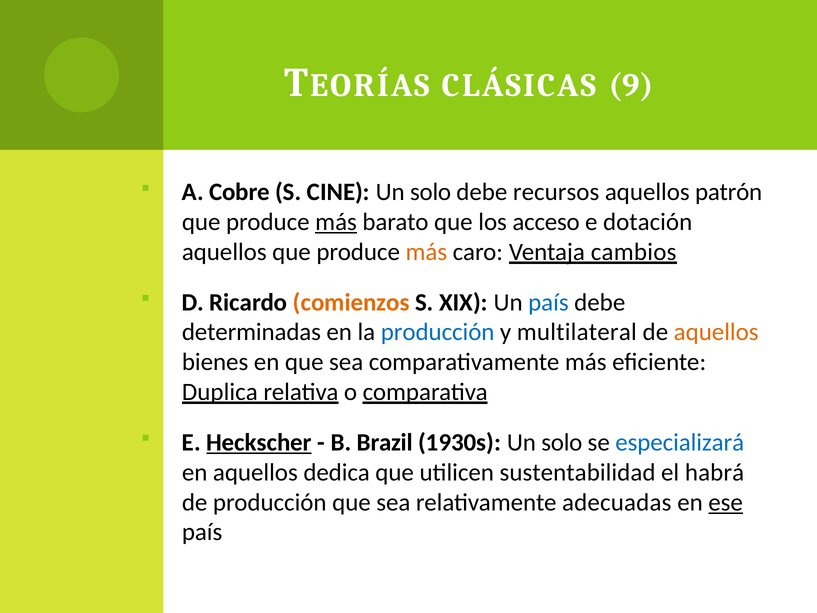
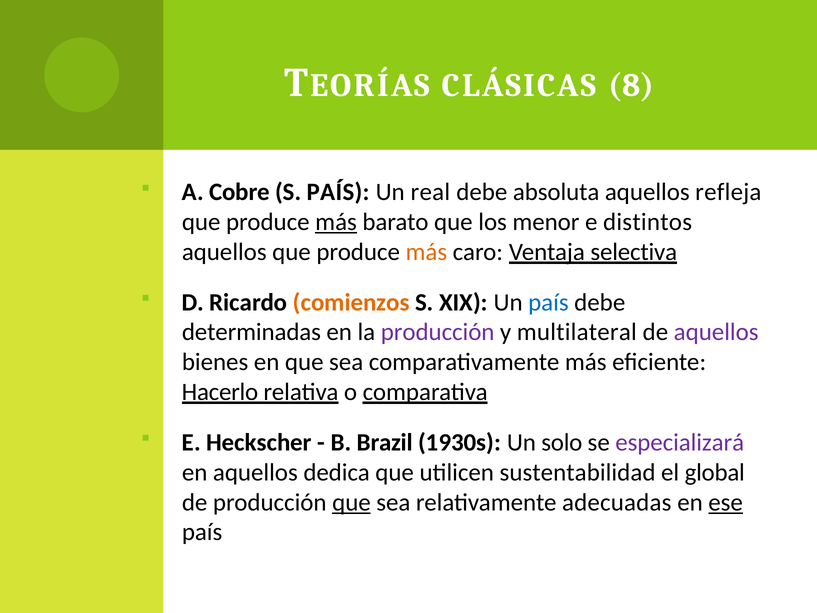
9: 9 -> 8
S CINE: CINE -> PAÍS
solo at (431, 192): solo -> real
recursos: recursos -> absoluta
patrón: patrón -> refleja
acceso: acceso -> menor
dotación: dotación -> distintos
cambios: cambios -> selectiva
producción at (438, 332) colour: blue -> purple
aquellos at (716, 332) colour: orange -> purple
Duplica: Duplica -> Hacerlo
Heckscher underline: present -> none
especializará colour: blue -> purple
habrá: habrá -> global
que at (351, 502) underline: none -> present
